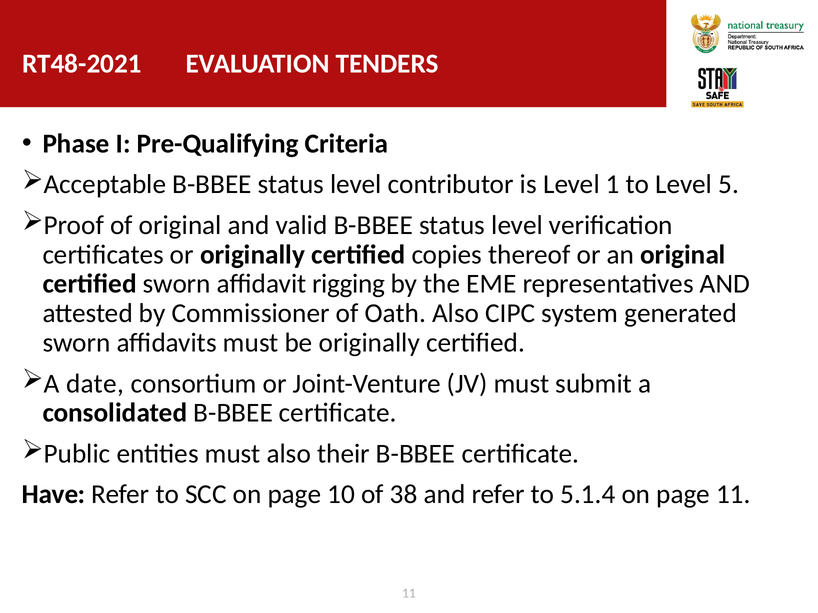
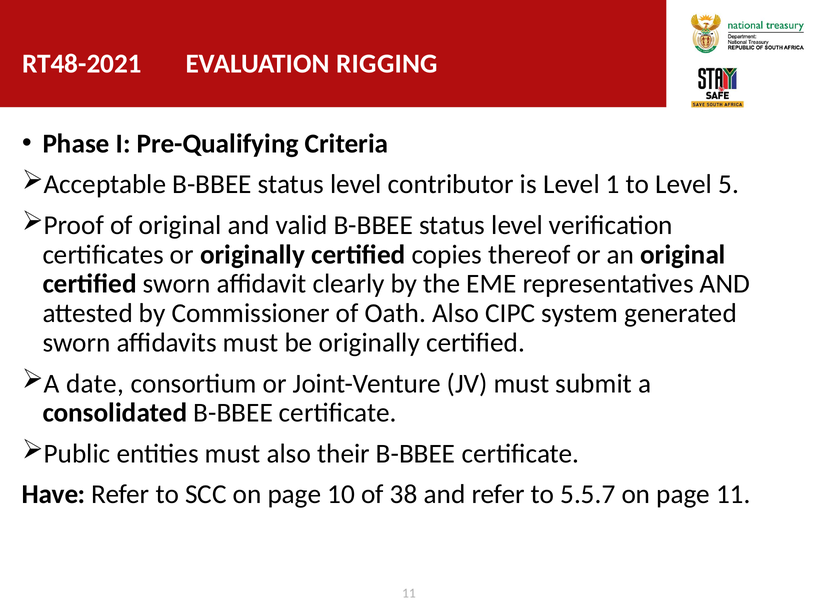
TENDERS: TENDERS -> RIGGING
rigging: rigging -> clearly
5.1.4: 5.1.4 -> 5.5.7
